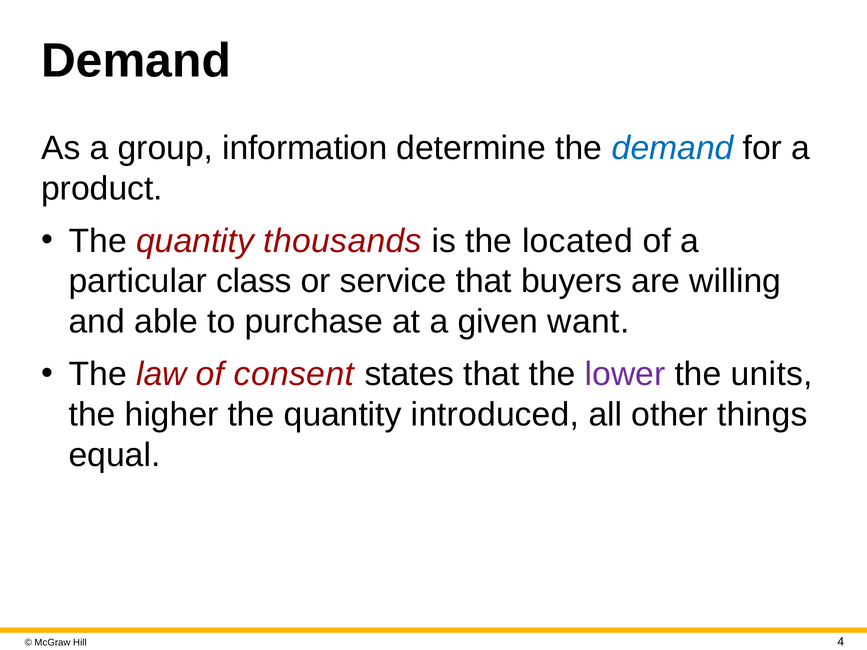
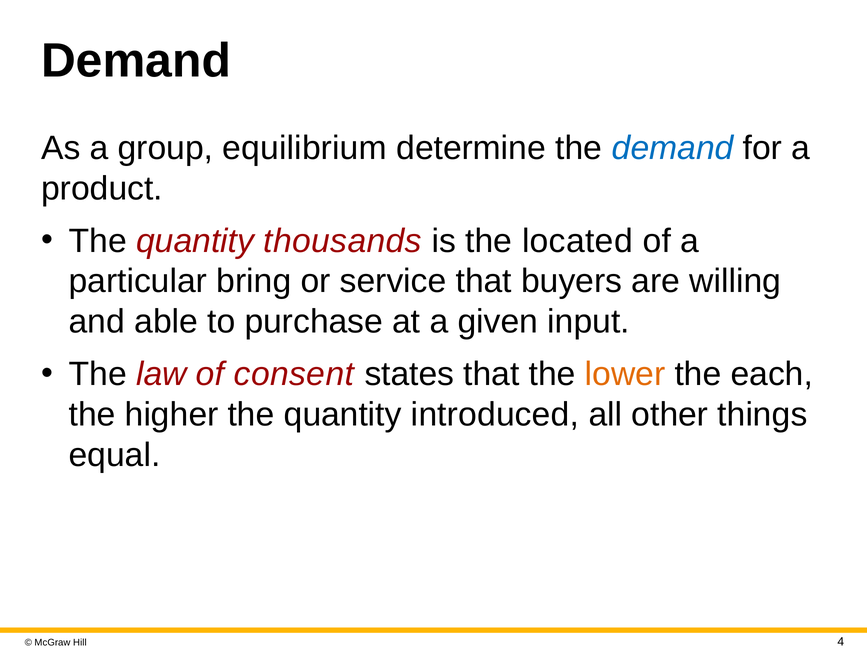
information: information -> equilibrium
class: class -> bring
want: want -> input
lower colour: purple -> orange
units: units -> each
